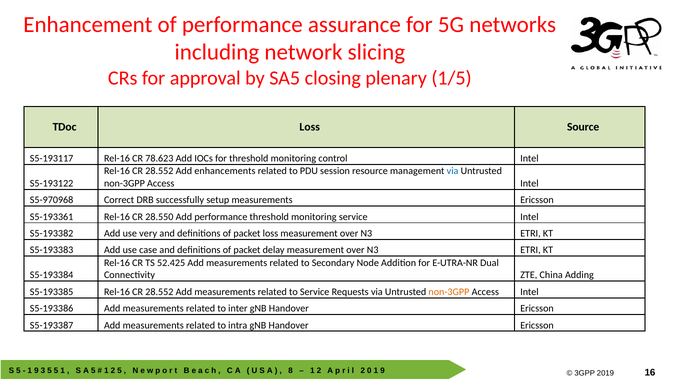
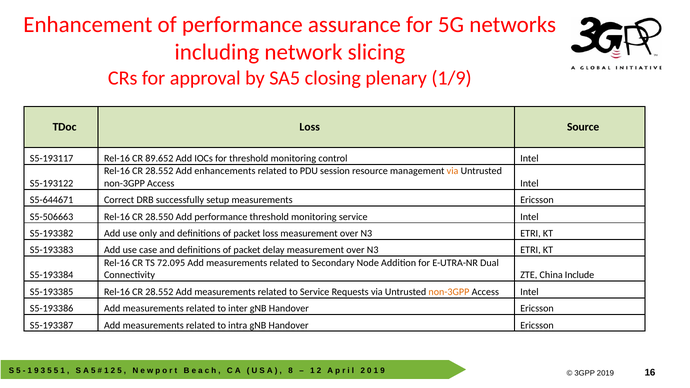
1/5: 1/5 -> 1/9
78.623: 78.623 -> 89.652
via at (453, 171) colour: blue -> orange
S5-970968: S5-970968 -> S5-644671
S5-193361: S5-193361 -> S5-506663
very: very -> only
52.425: 52.425 -> 72.095
Adding: Adding -> Include
